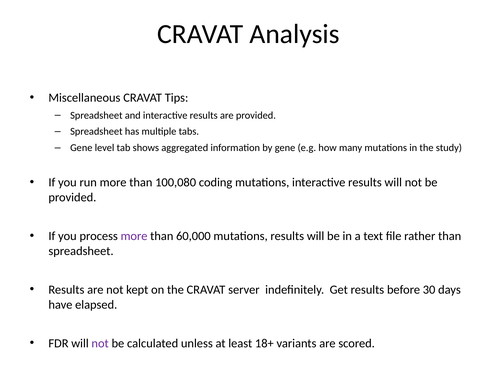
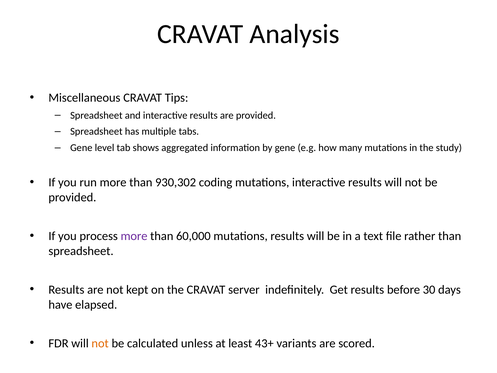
100,080: 100,080 -> 930,302
not at (100, 343) colour: purple -> orange
18+: 18+ -> 43+
